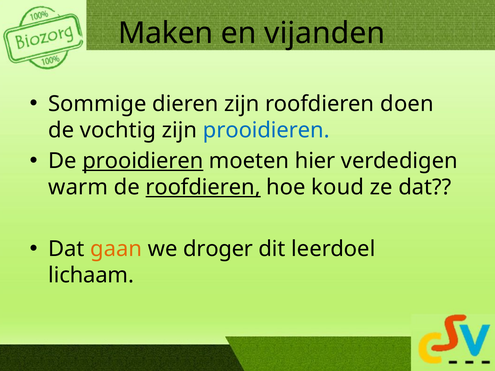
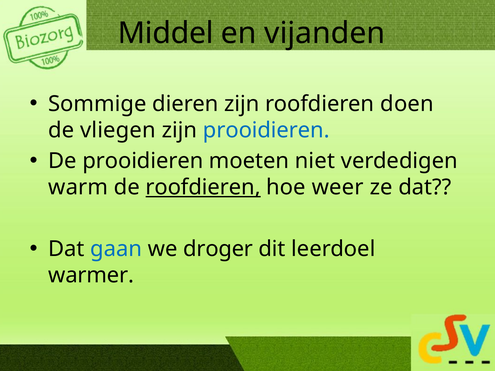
Maken: Maken -> Middel
vochtig: vochtig -> vliegen
prooidieren at (143, 161) underline: present -> none
hier: hier -> niet
koud: koud -> weer
gaan colour: orange -> blue
lichaam: lichaam -> warmer
